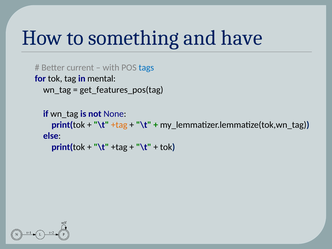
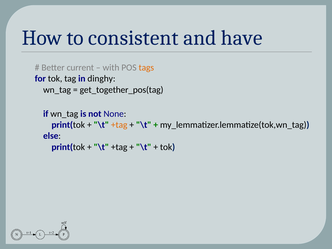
something: something -> consistent
tags colour: blue -> orange
mental: mental -> dinghy
get_features_pos(tag: get_features_pos(tag -> get_together_pos(tag
